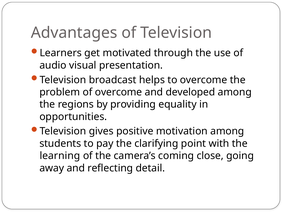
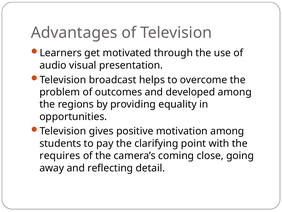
of overcome: overcome -> outcomes
learning: learning -> requires
